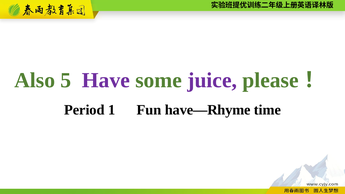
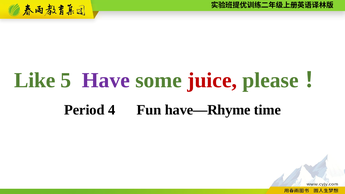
Also: Also -> Like
juice colour: purple -> red
1: 1 -> 4
